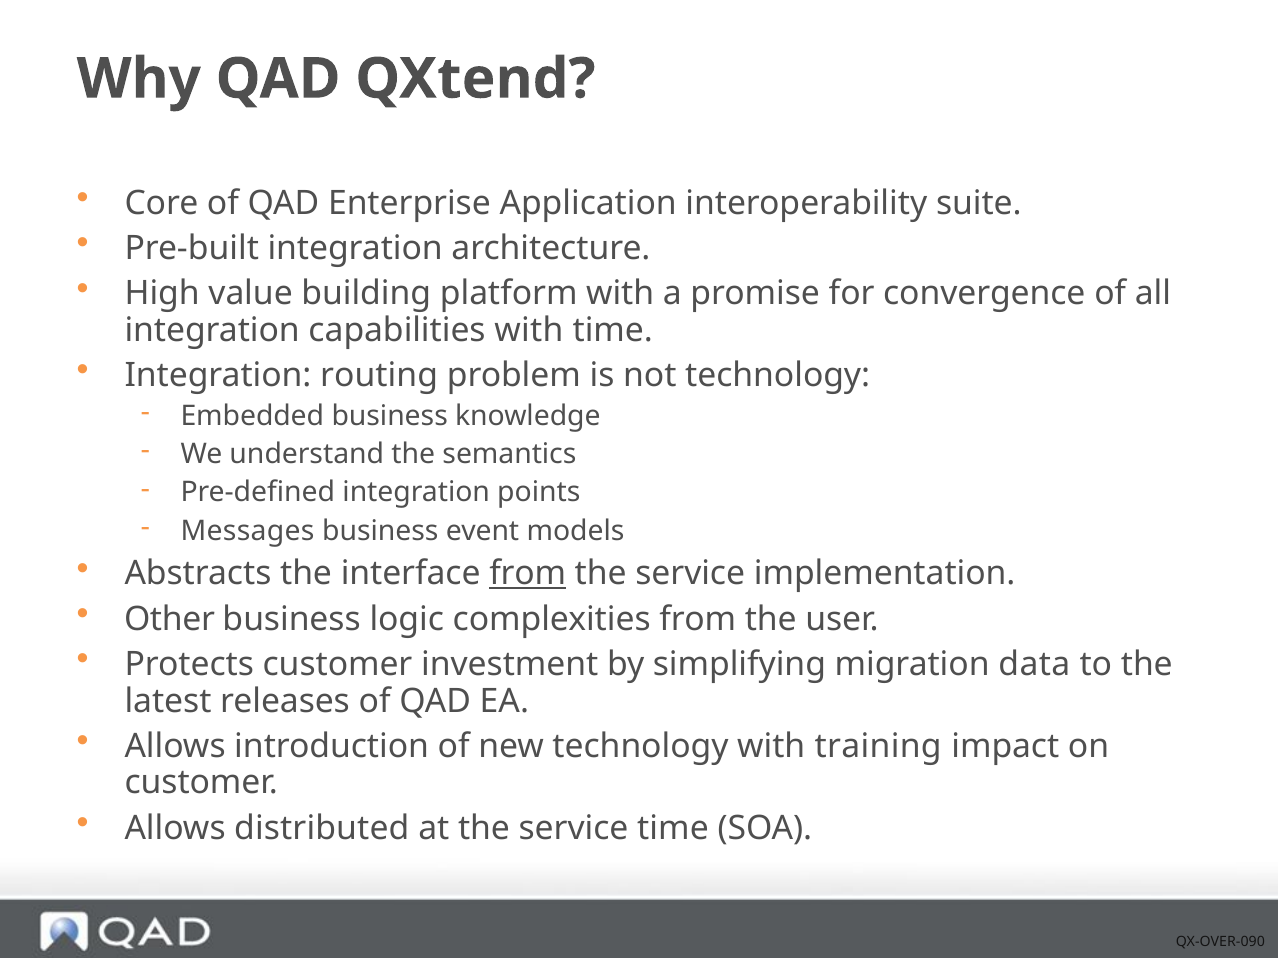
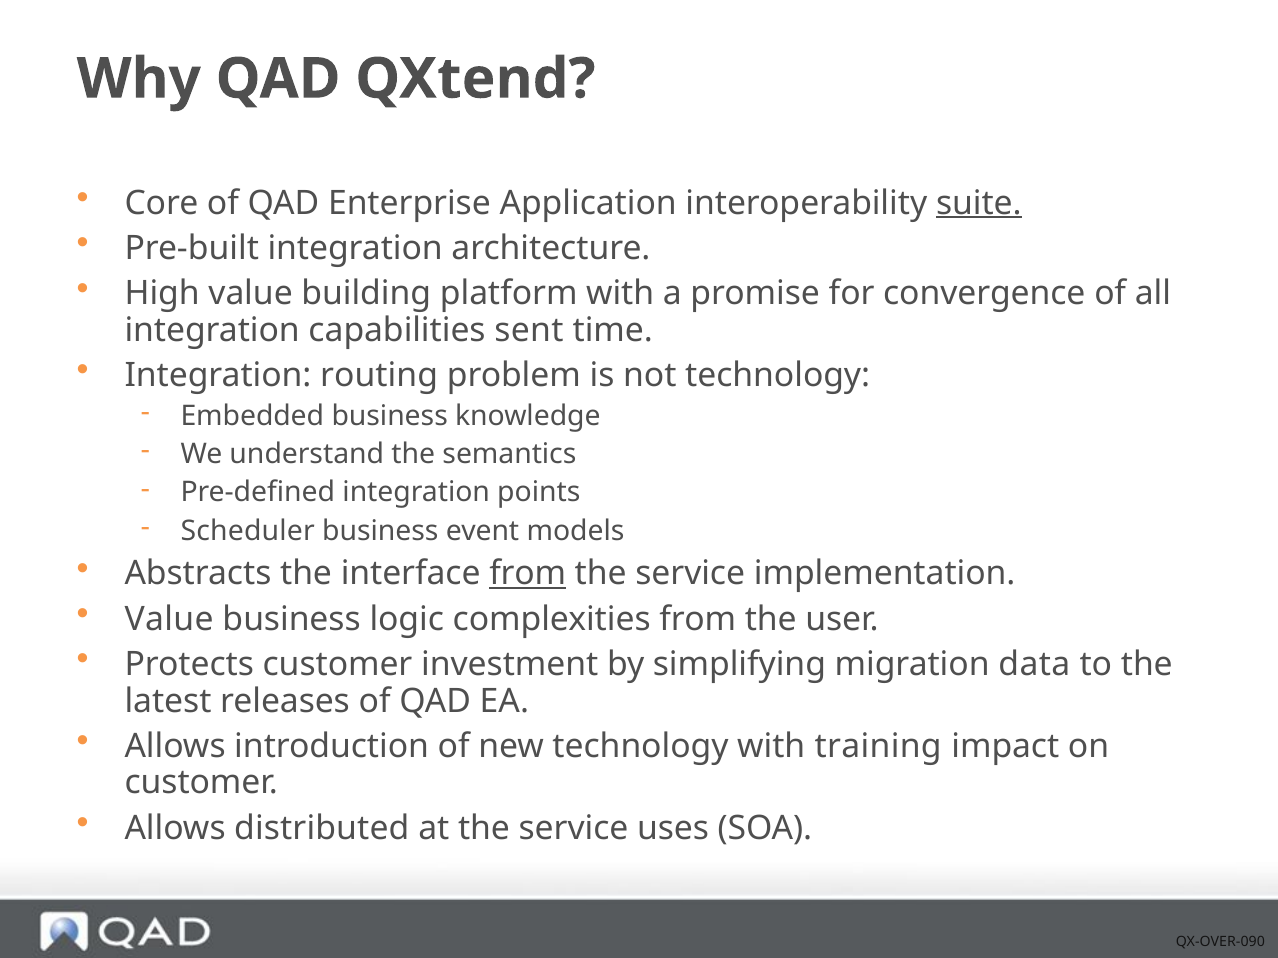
suite underline: none -> present
capabilities with: with -> sent
Messages: Messages -> Scheduler
Other at (169, 620): Other -> Value
service time: time -> uses
